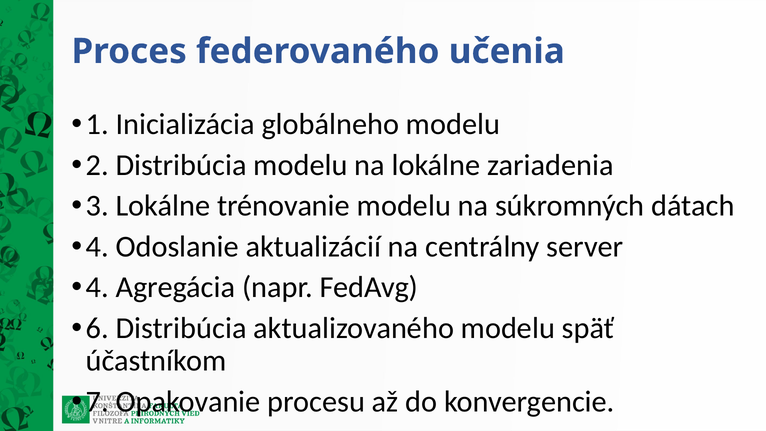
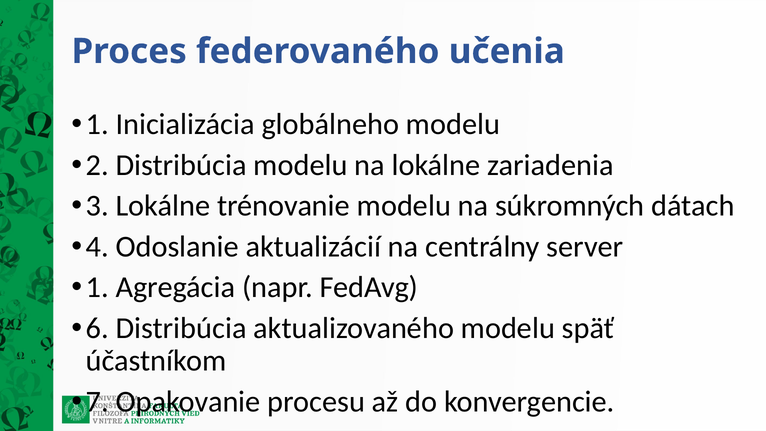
4 at (97, 287): 4 -> 1
